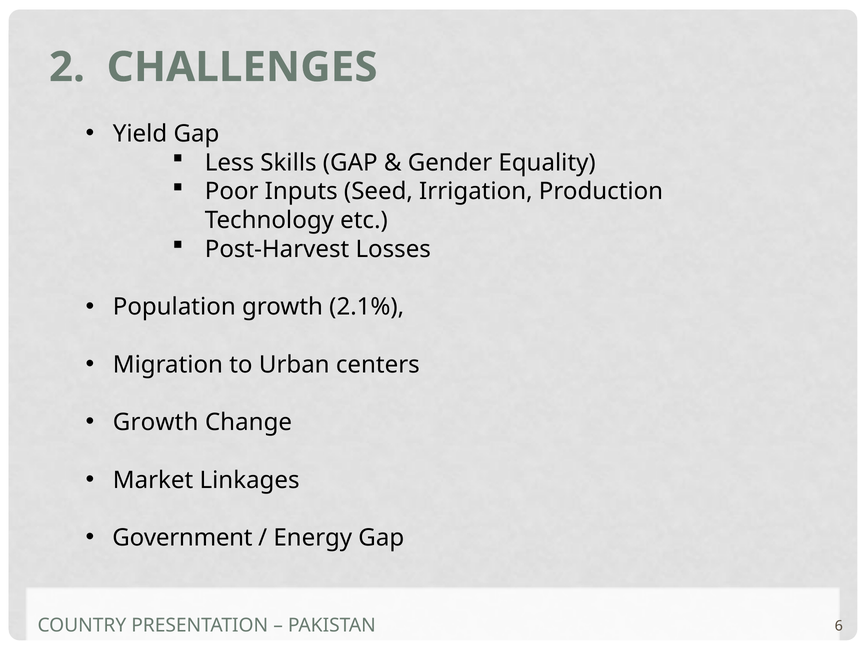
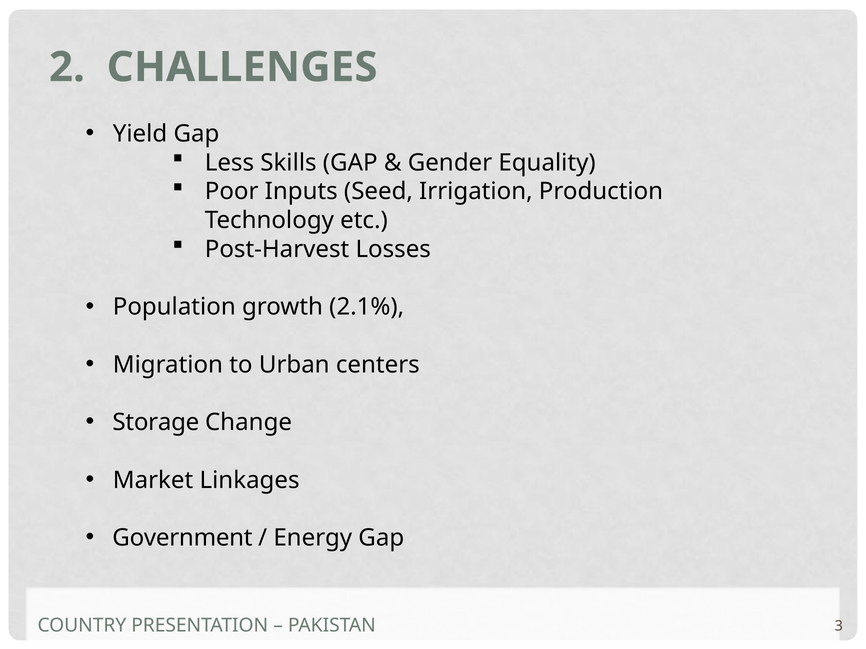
Growth at (156, 423): Growth -> Storage
6: 6 -> 3
